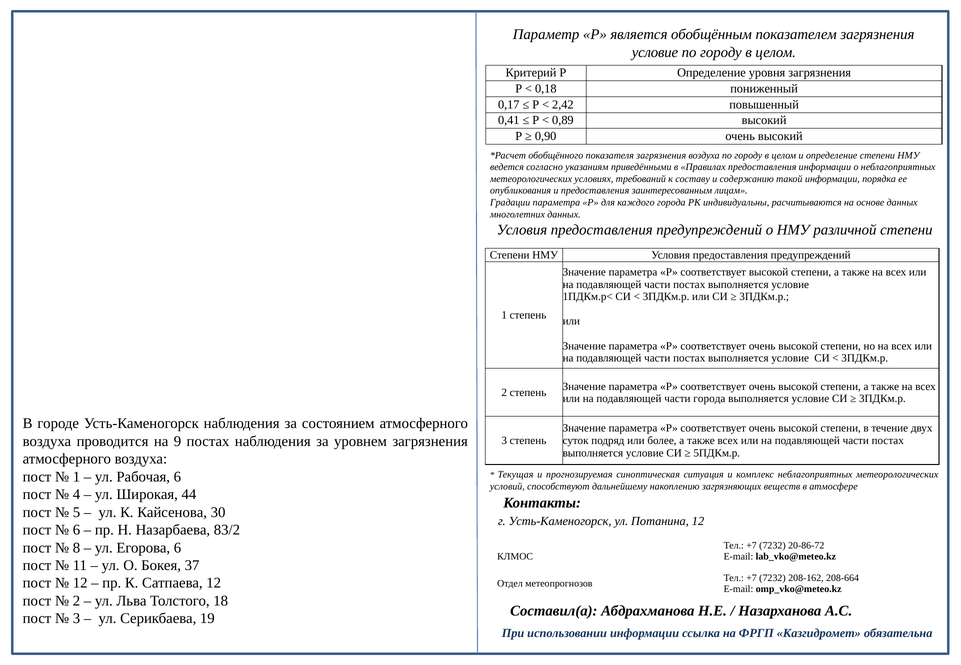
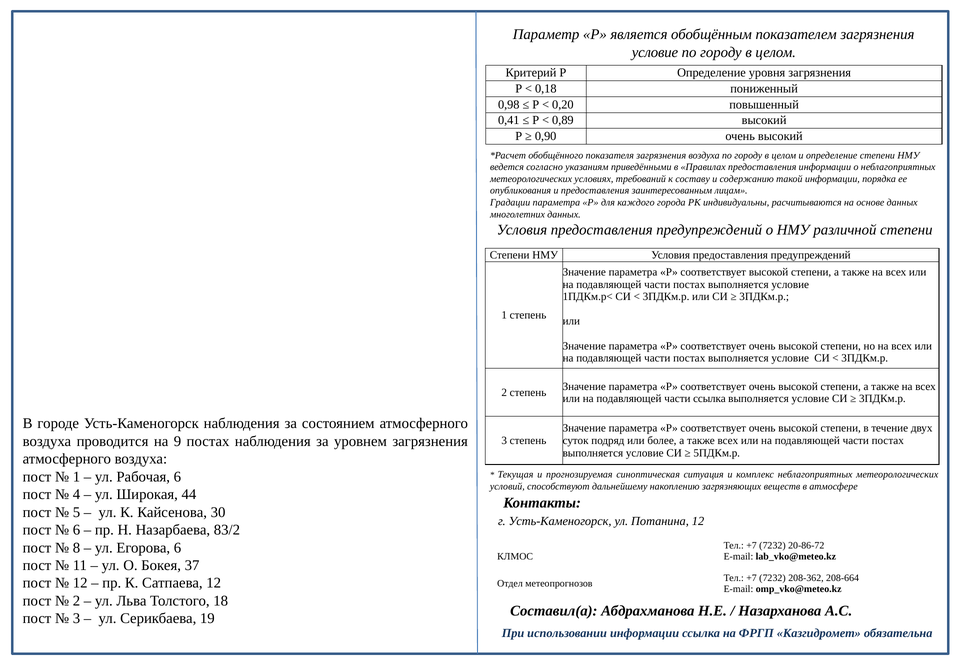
0,17: 0,17 -> 0,98
2,42: 2,42 -> 0,20
части города: города -> ссылка
208-162: 208-162 -> 208-362
